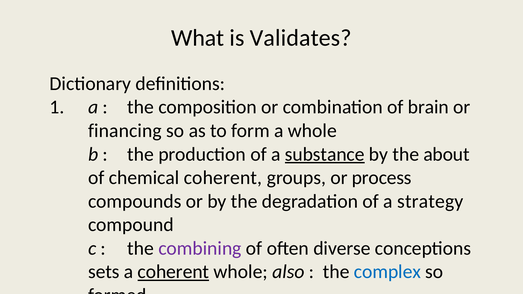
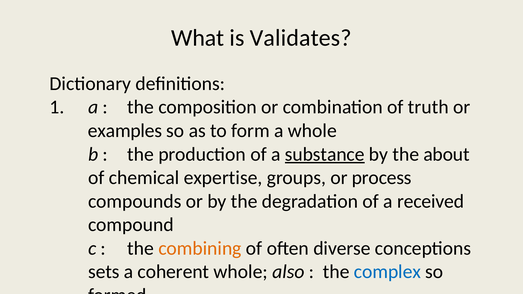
brain: brain -> truth
financing: financing -> examples
chemical coherent: coherent -> expertise
strategy: strategy -> received
combining colour: purple -> orange
coherent at (173, 272) underline: present -> none
